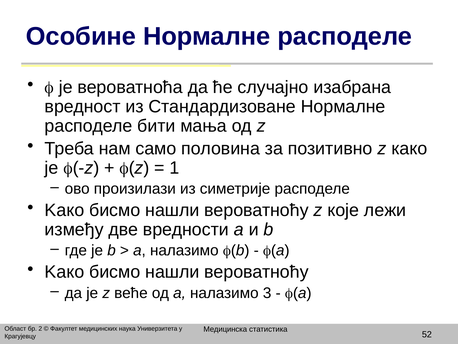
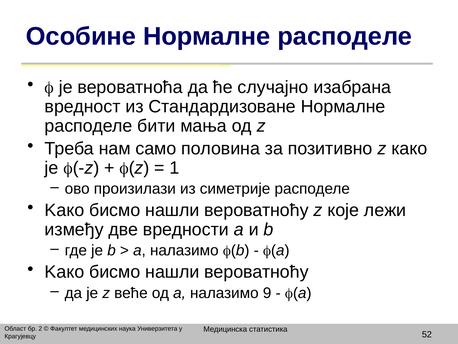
3: 3 -> 9
